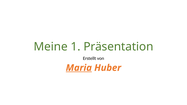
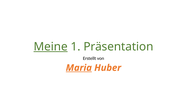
Meine underline: none -> present
